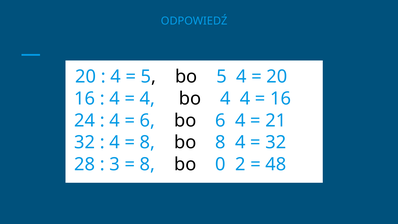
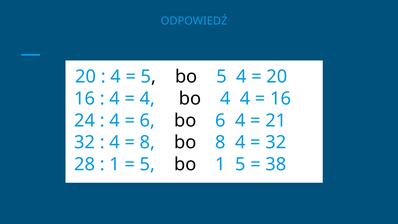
3 at (115, 164): 3 -> 1
8 at (147, 164): 8 -> 5
bo 0: 0 -> 1
𑁦 2: 2 -> 5
48: 48 -> 38
